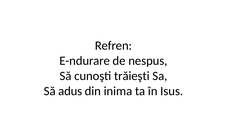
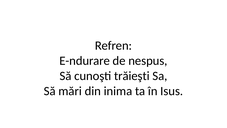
adus: adus -> mări
